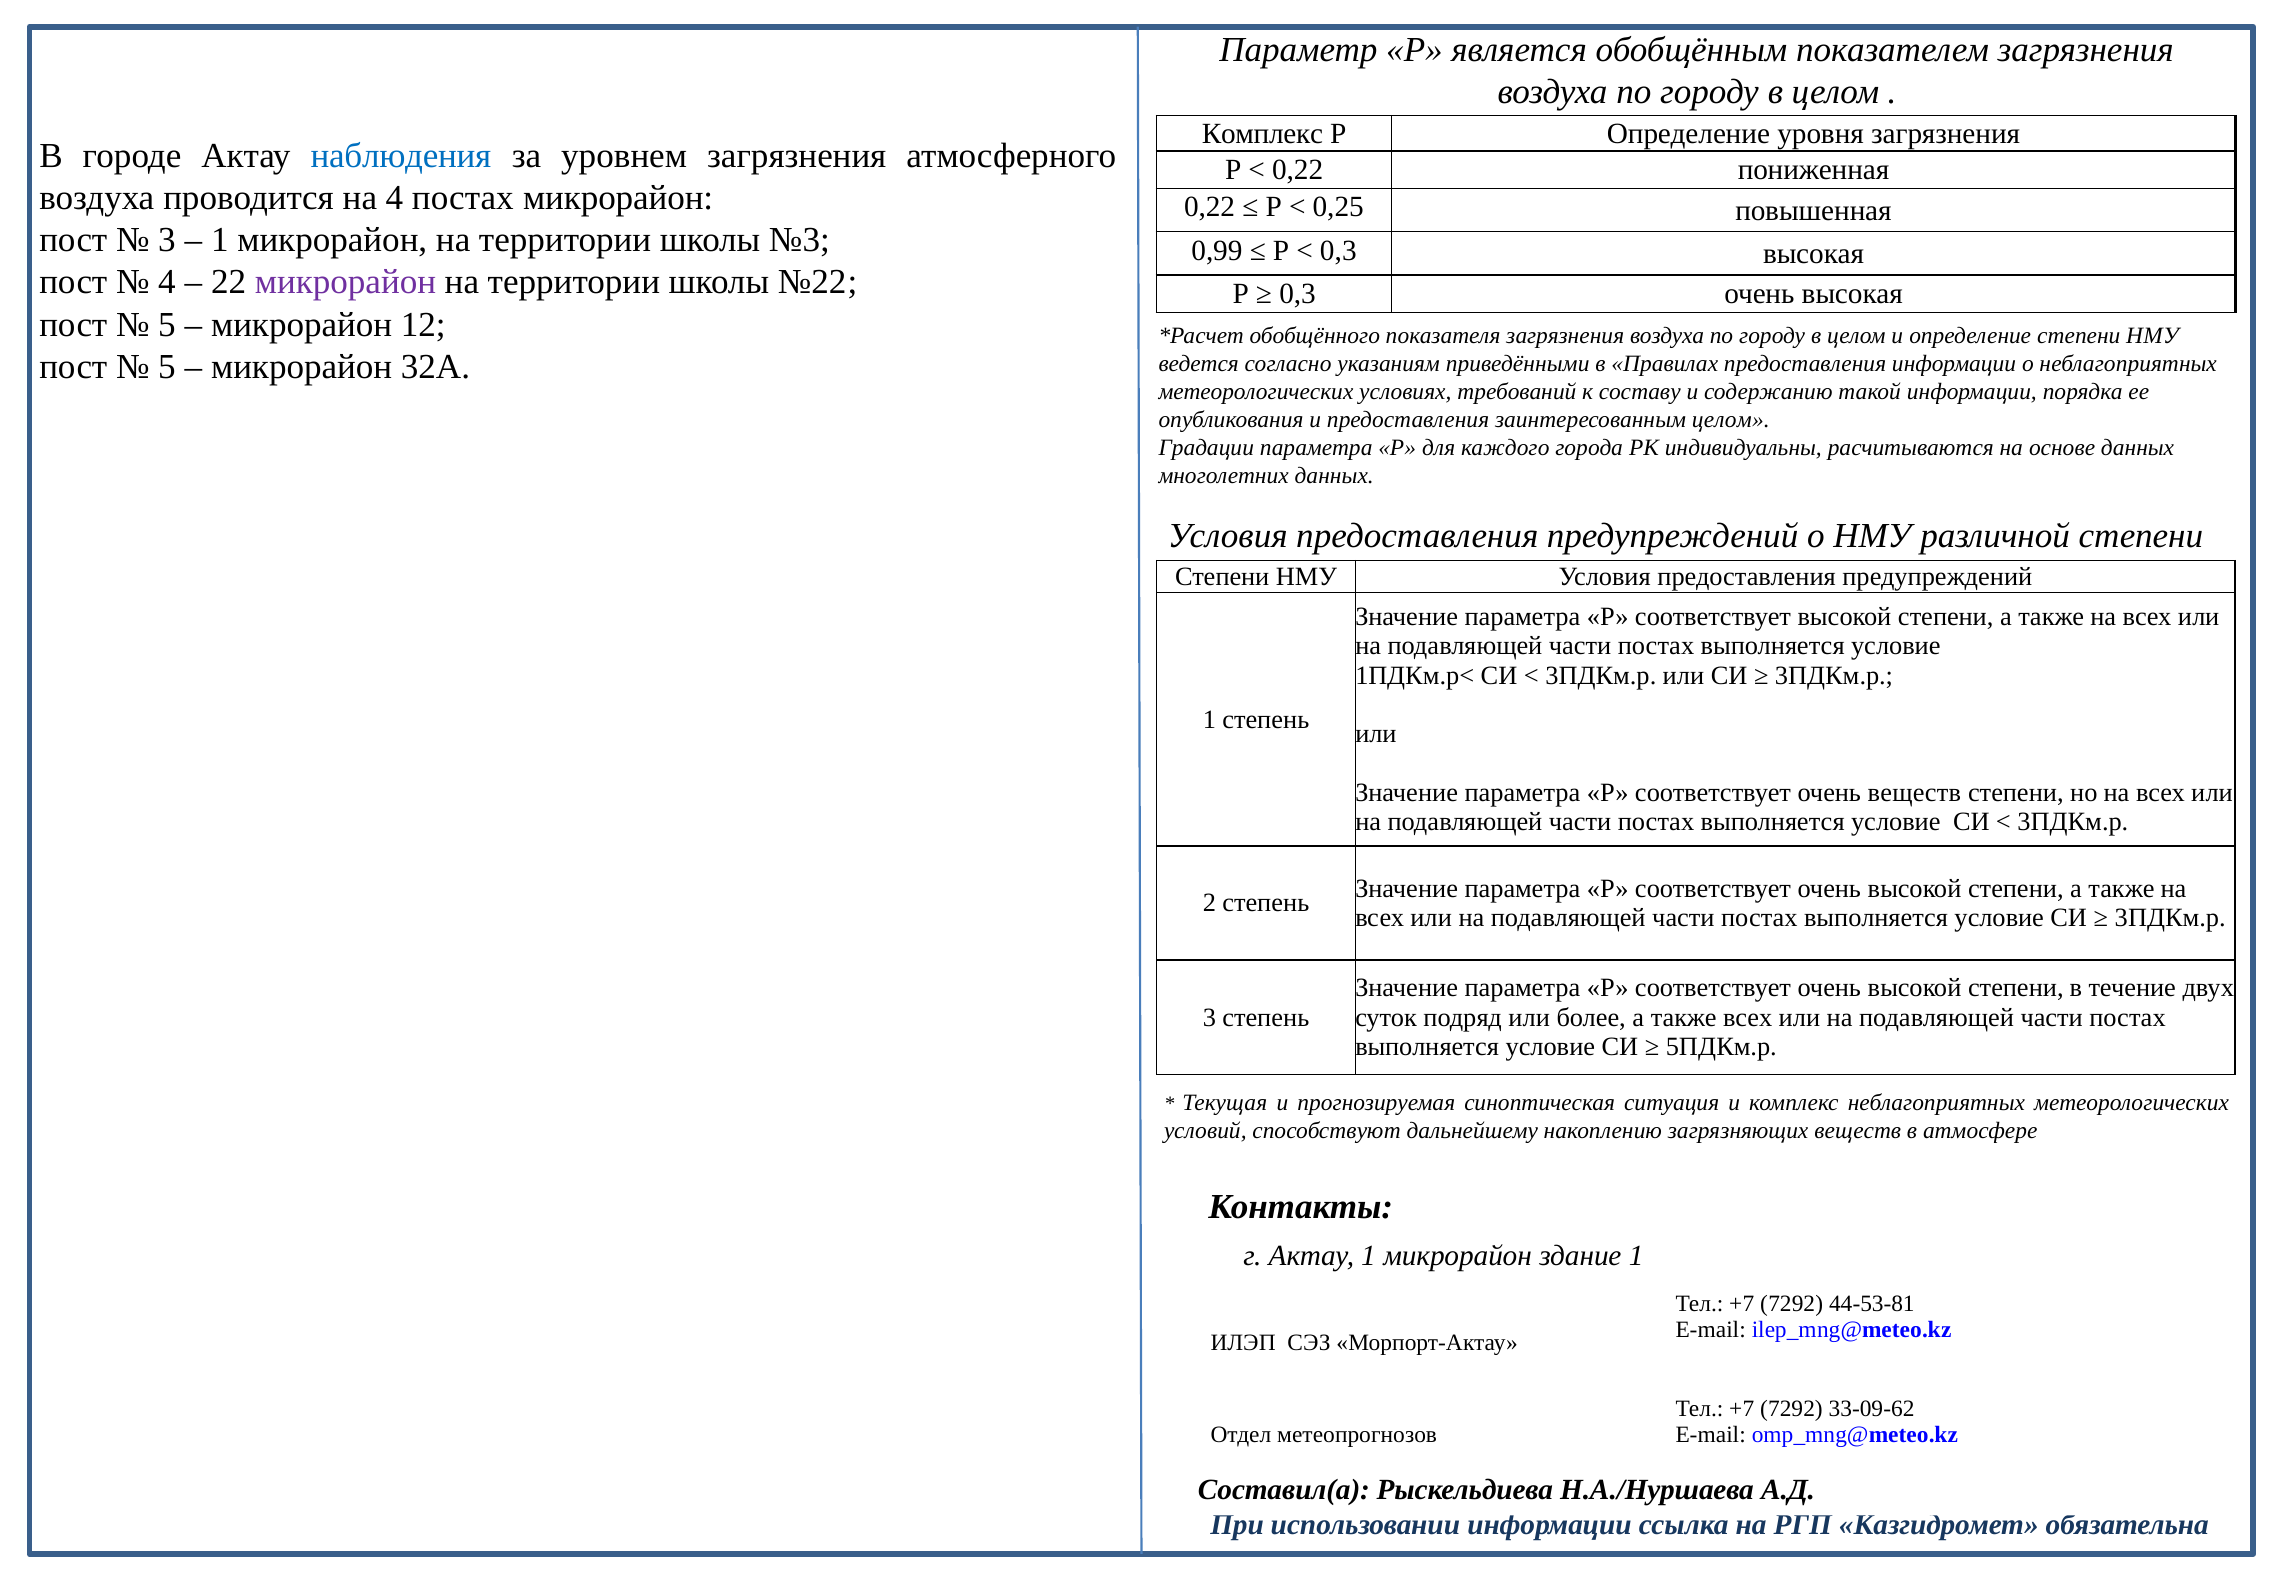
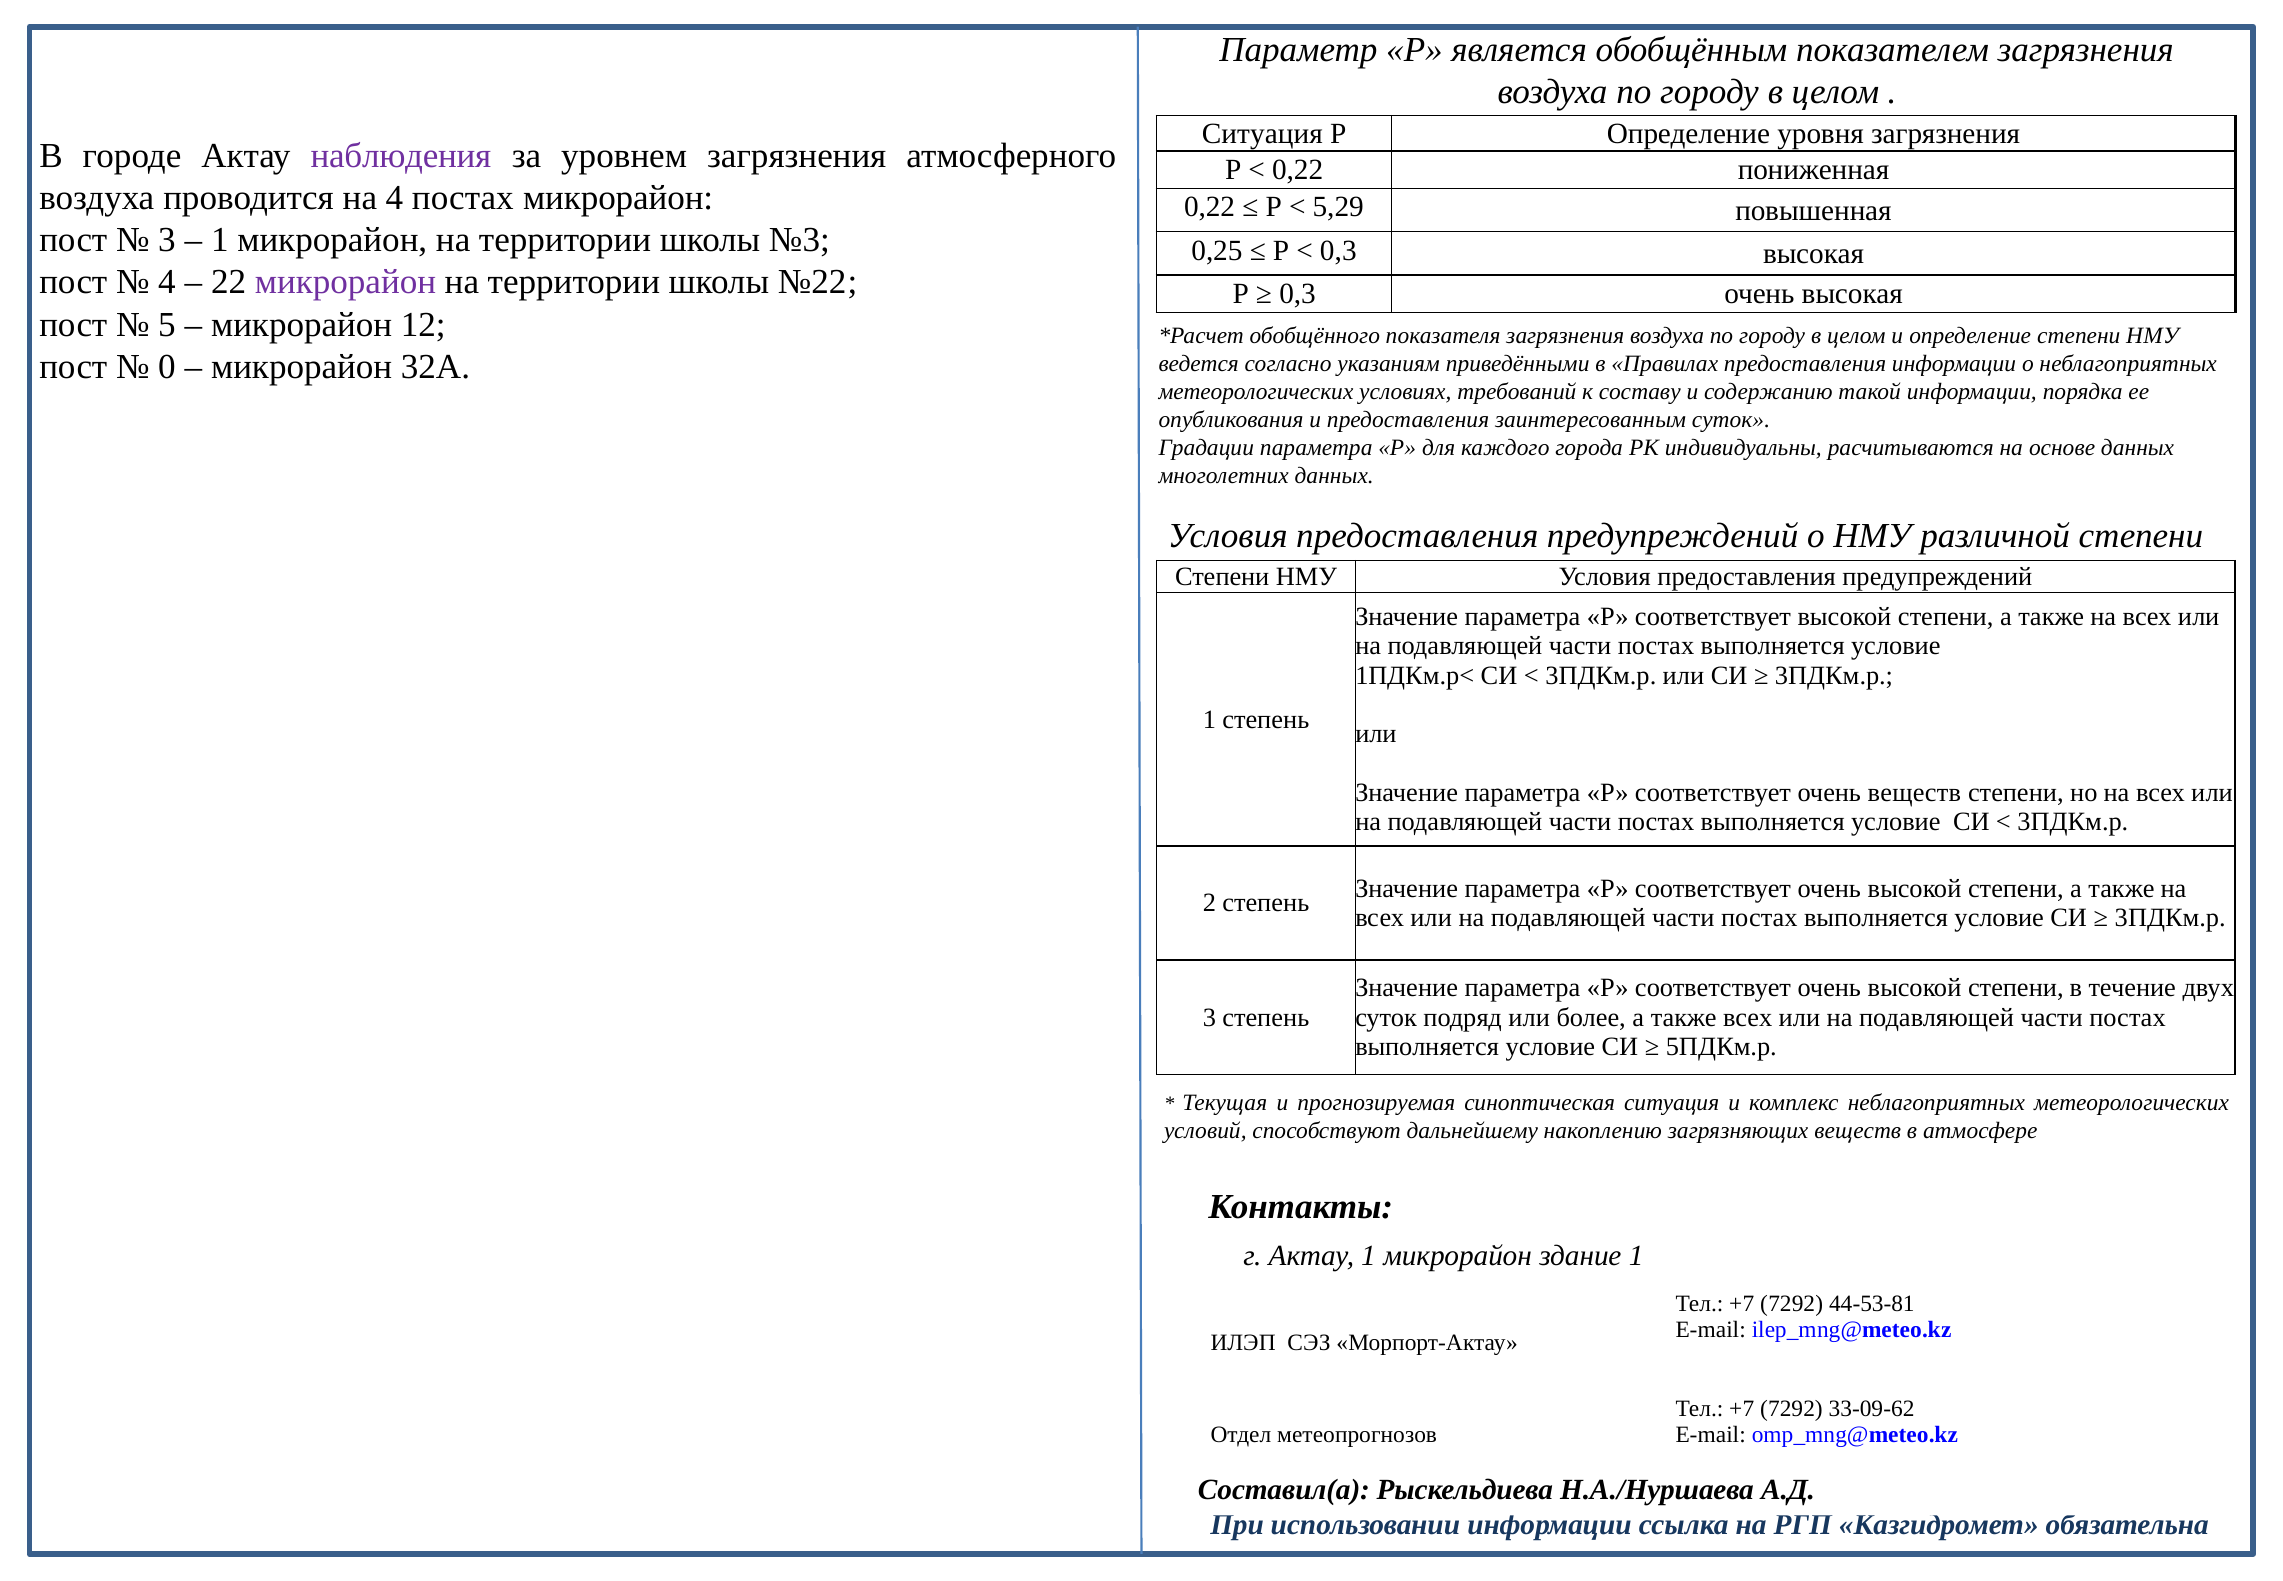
Комплекс at (1262, 133): Комплекс -> Ситуация
наблюдения colour: blue -> purple
0,25: 0,25 -> 5,29
0,99: 0,99 -> 0,25
5 at (167, 367): 5 -> 0
заинтересованным целом: целом -> суток
